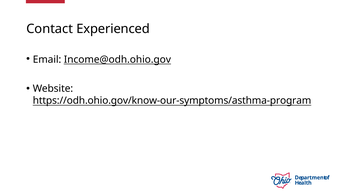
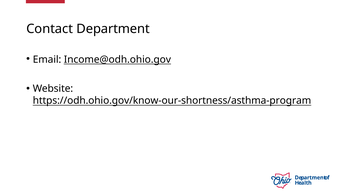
Contact Experienced: Experienced -> Department
https://odh.ohio.gov/know-our-symptoms/asthma-program: https://odh.ohio.gov/know-our-symptoms/asthma-program -> https://odh.ohio.gov/know-our-shortness/asthma-program
